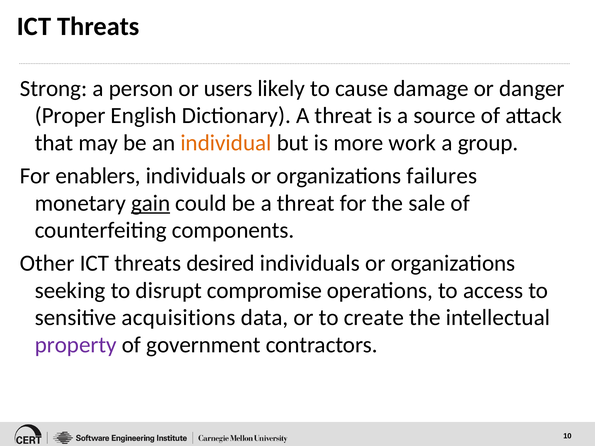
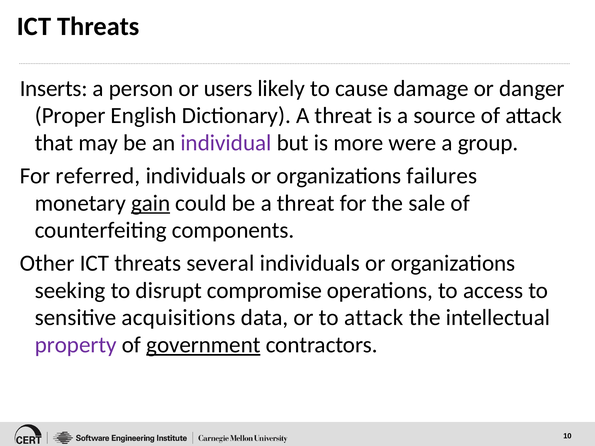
Strong: Strong -> Inserts
individual colour: orange -> purple
work: work -> were
enablers: enablers -> referred
desired: desired -> several
to create: create -> attack
government underline: none -> present
